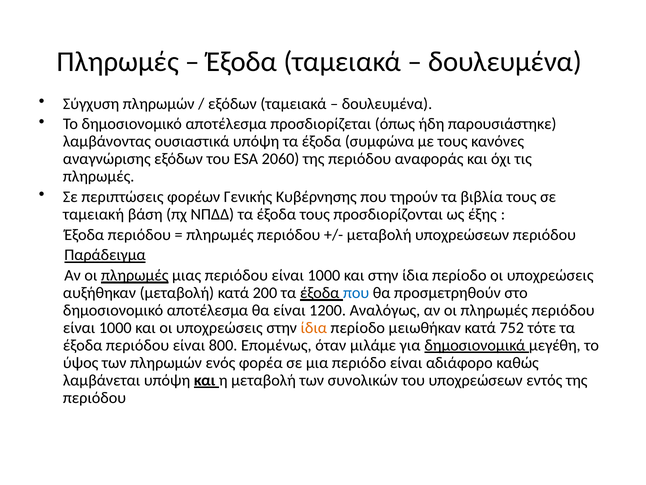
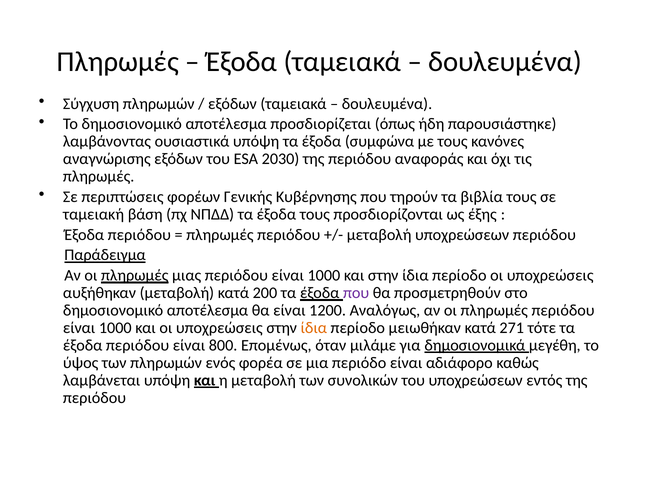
2060: 2060 -> 2030
που at (356, 293) colour: blue -> purple
752: 752 -> 271
